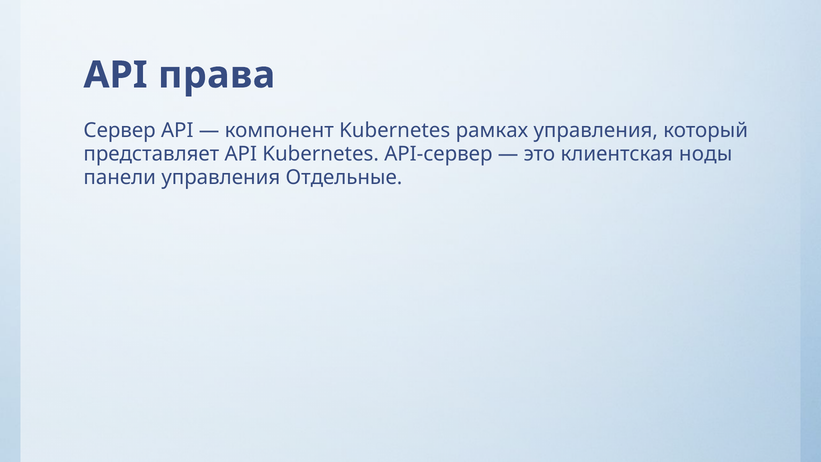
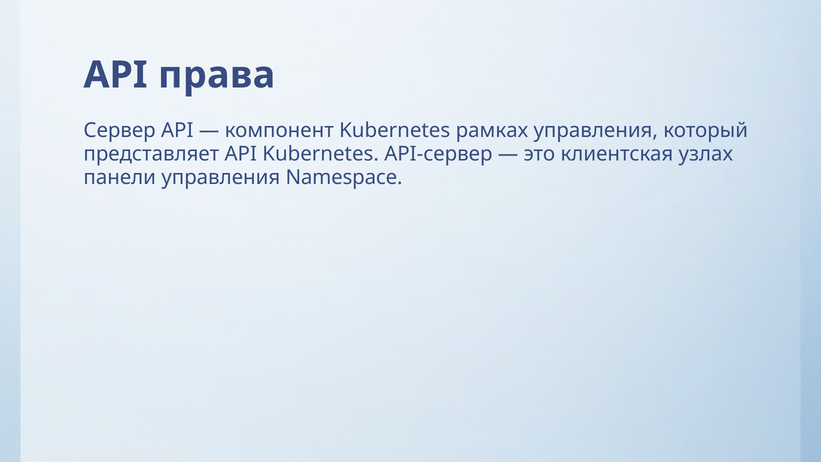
ноды: ноды -> узлах
Отдельные: Отдельные -> Namespace
